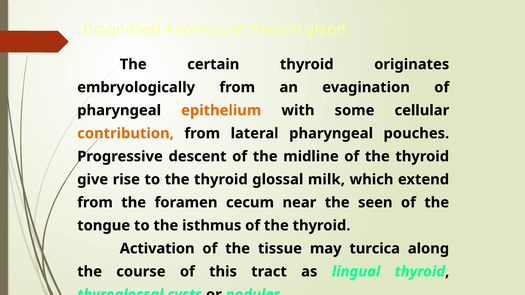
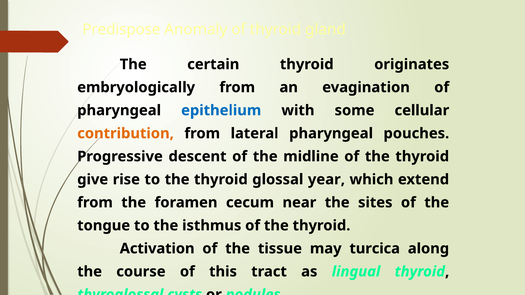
Diagnosed: Diagnosed -> Predispose
epithelium colour: orange -> blue
milk: milk -> year
seen: seen -> sites
